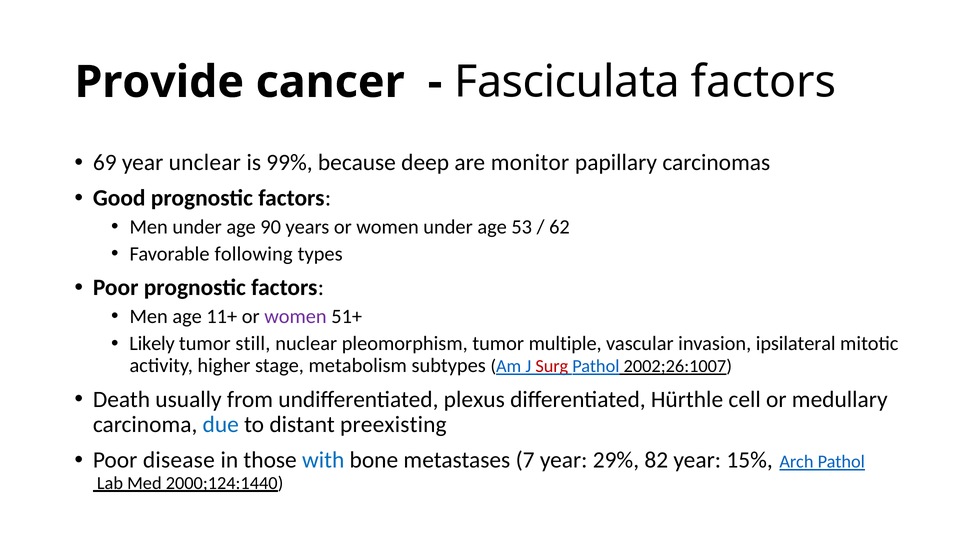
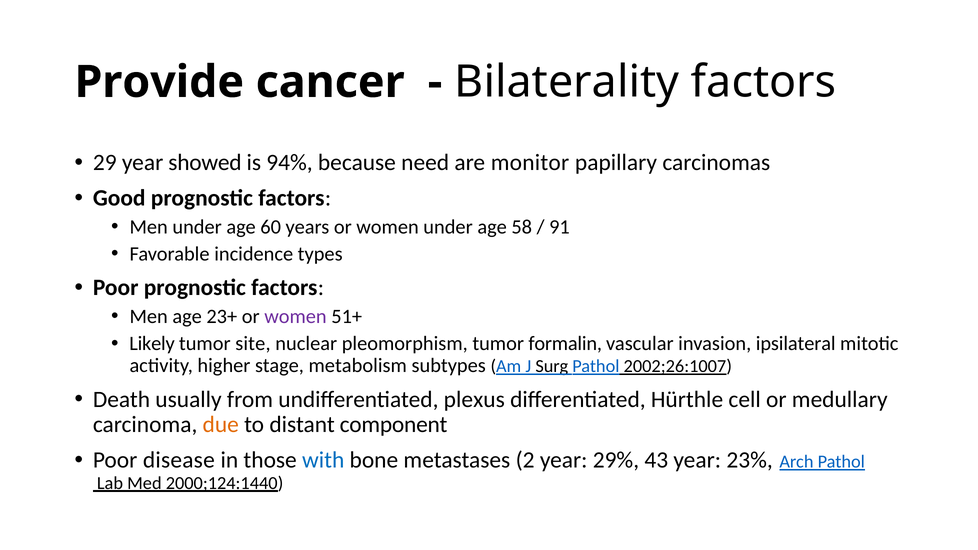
Fasciculata: Fasciculata -> Bilaterality
69: 69 -> 29
unclear: unclear -> showed
99%: 99% -> 94%
deep: deep -> need
90: 90 -> 60
53: 53 -> 58
62: 62 -> 91
following: following -> incidence
11+: 11+ -> 23+
still: still -> site
multiple: multiple -> formalin
Surg colour: red -> black
due colour: blue -> orange
preexisting: preexisting -> component
7: 7 -> 2
82: 82 -> 43
15%: 15% -> 23%
